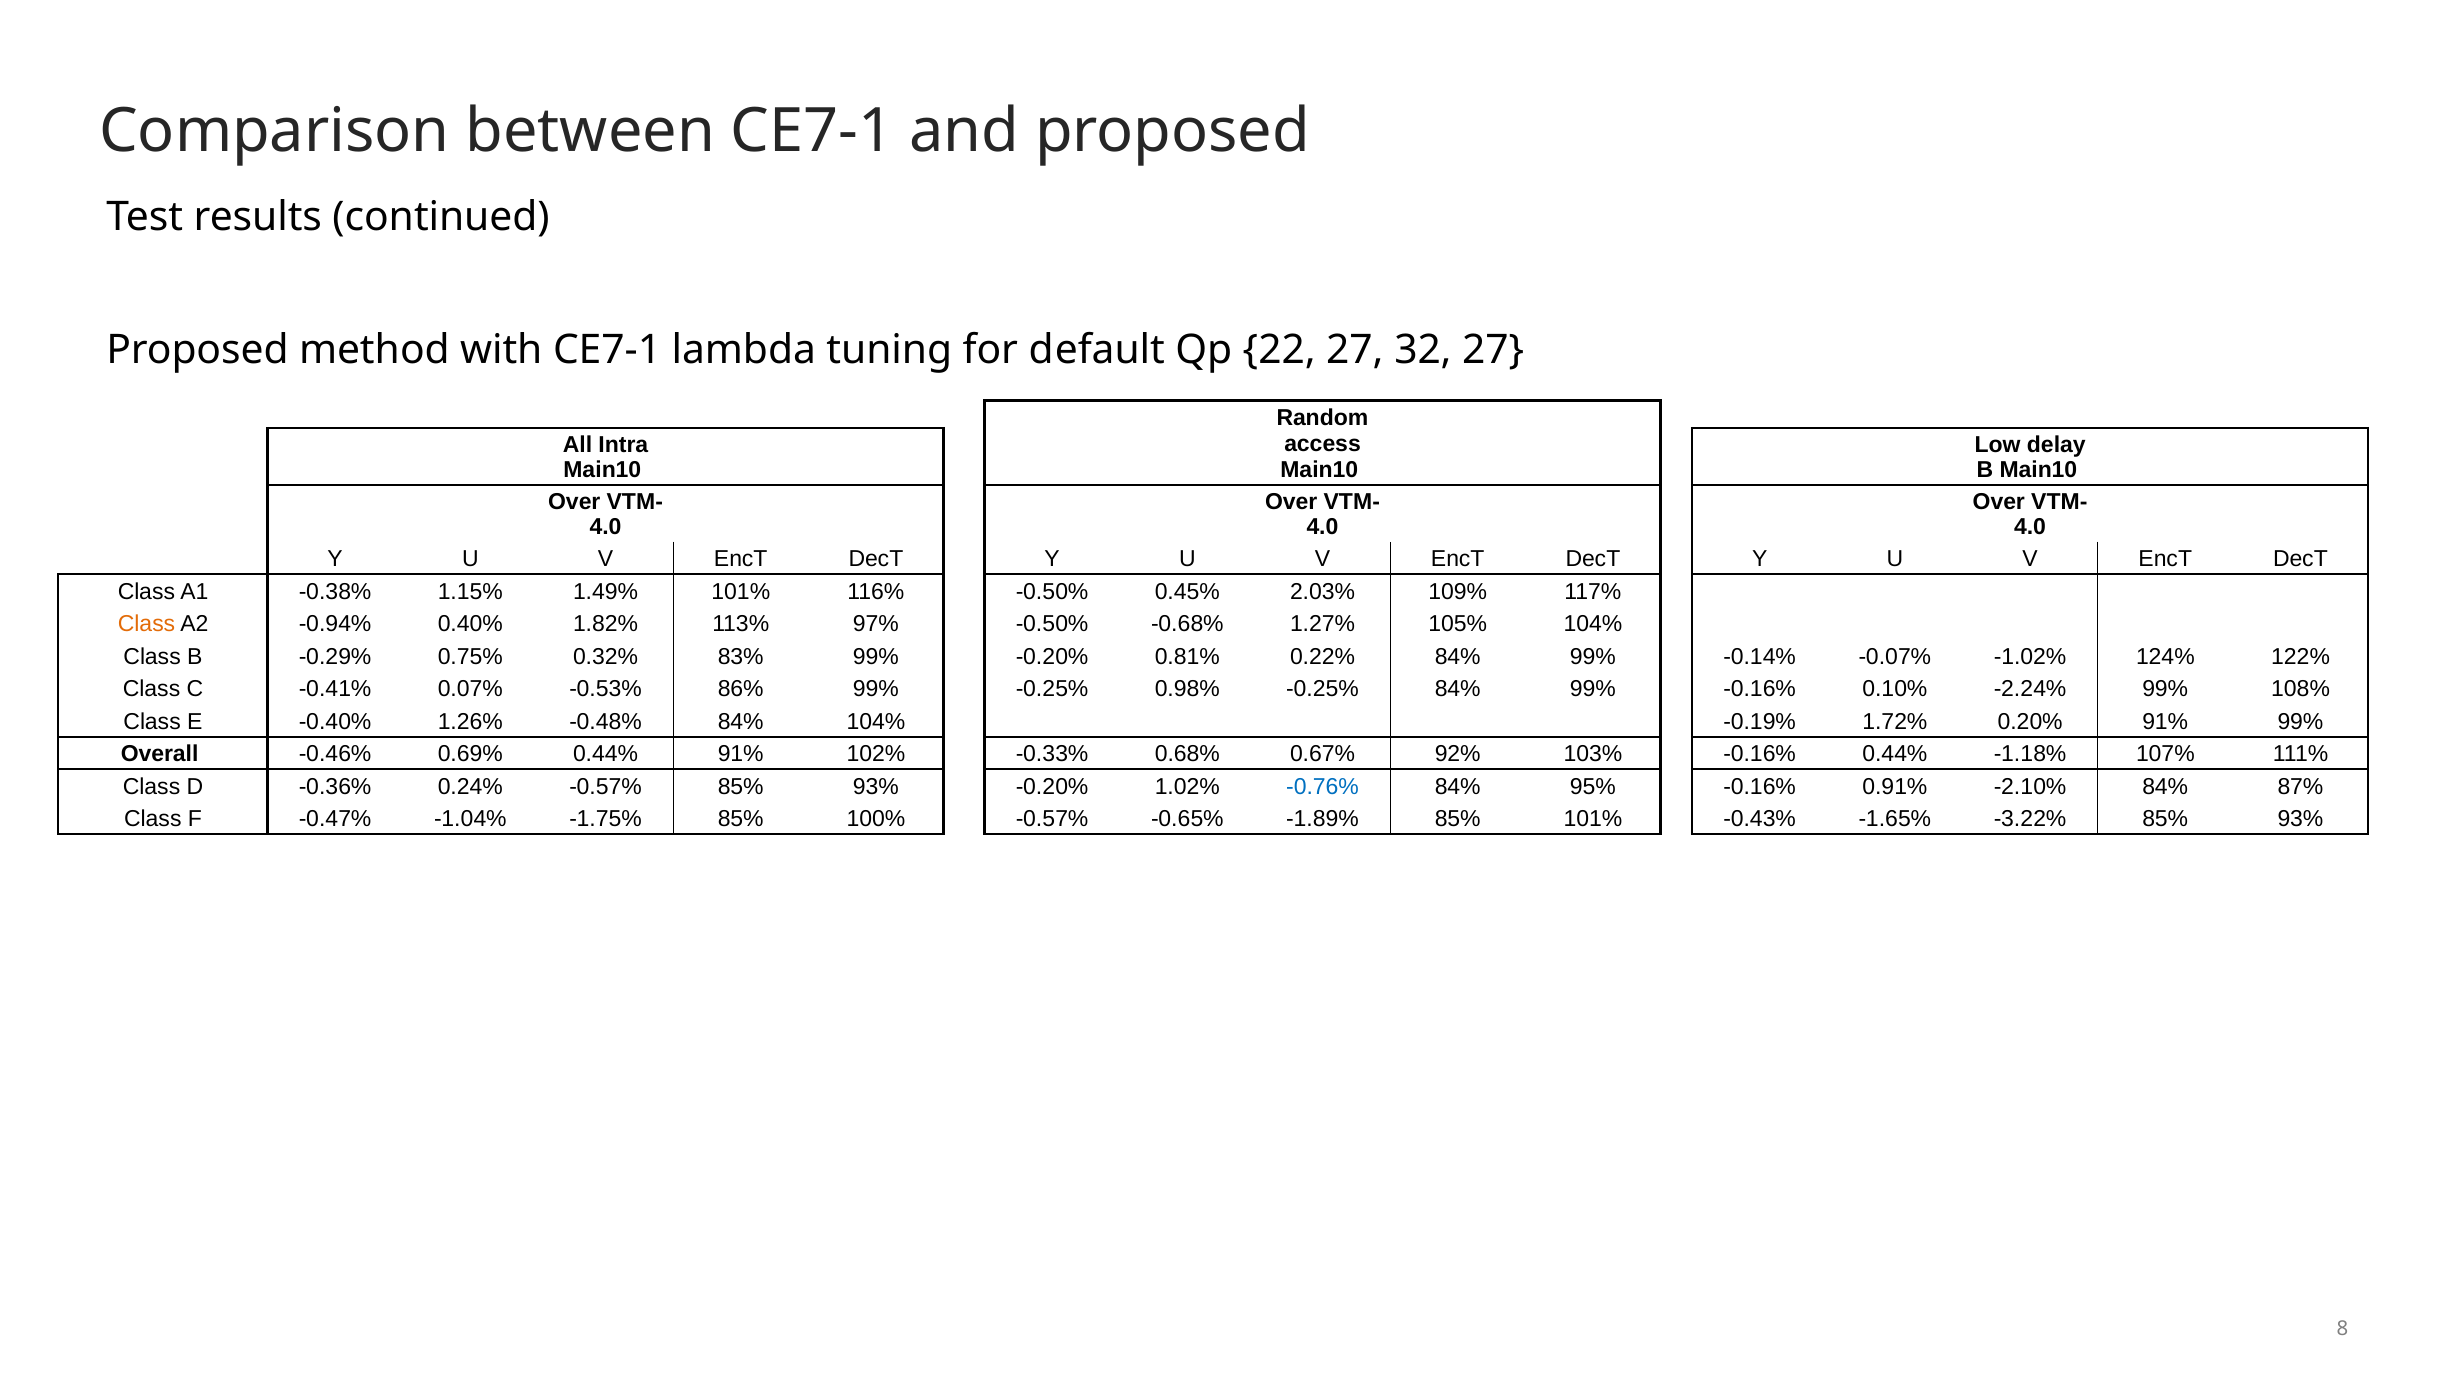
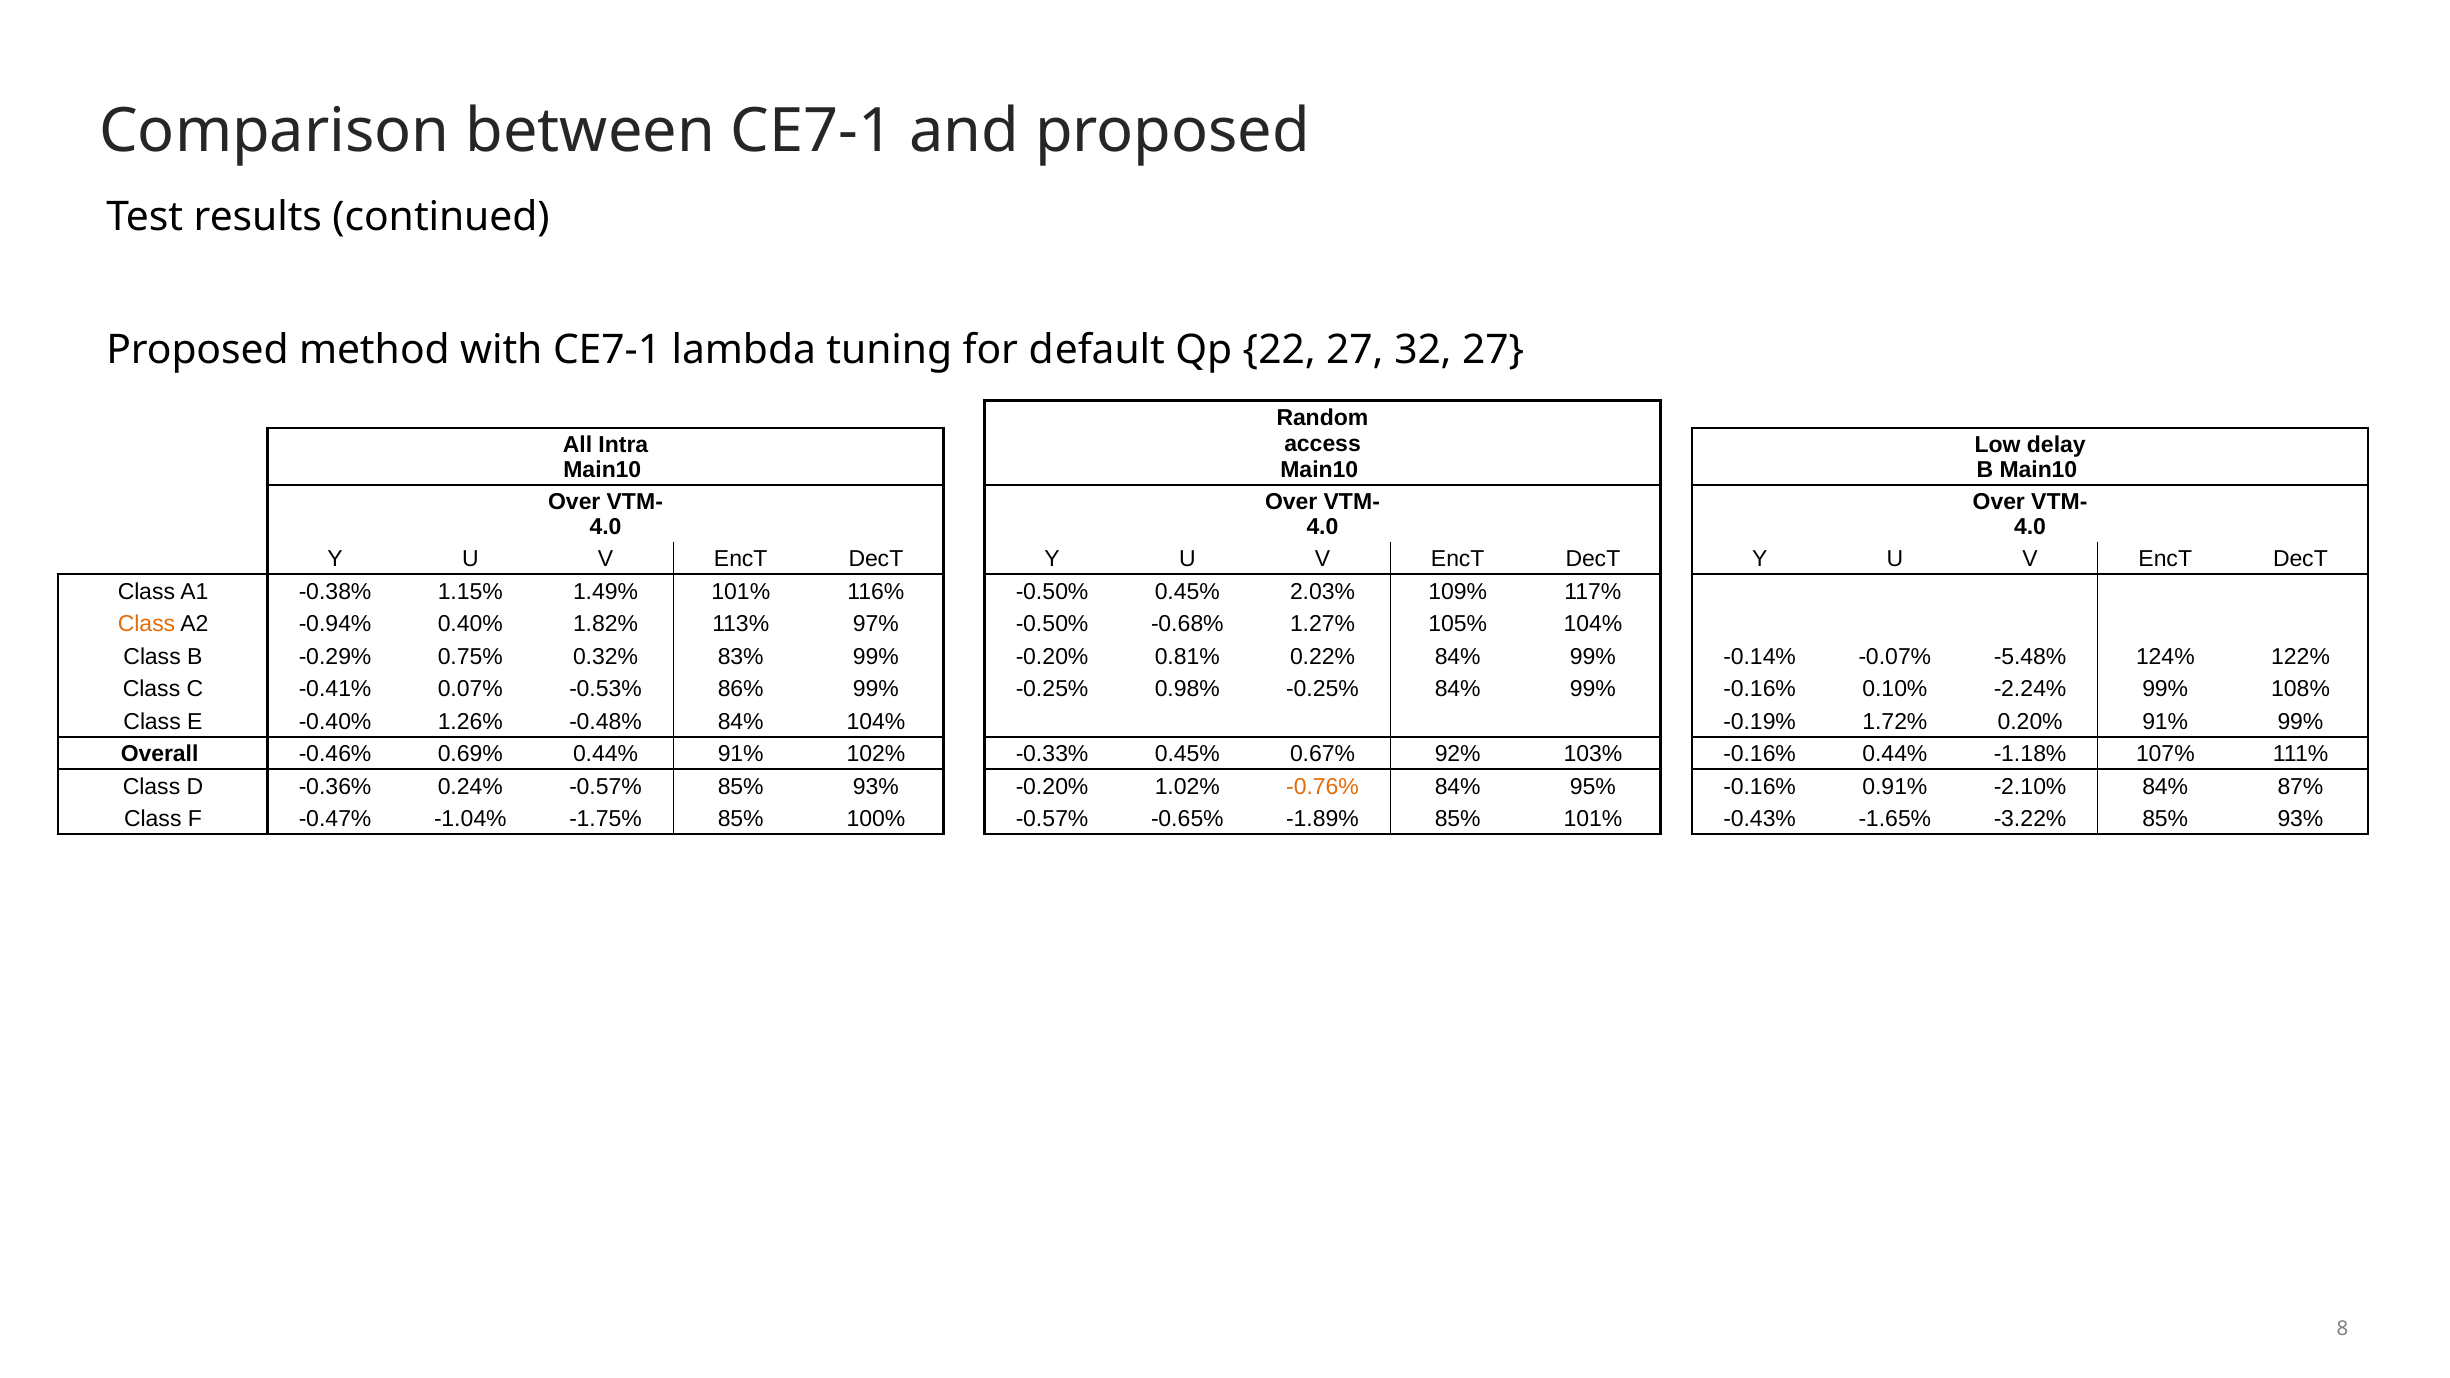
-1.02%: -1.02% -> -5.48%
-0.33% 0.68%: 0.68% -> 0.45%
-0.76% colour: blue -> orange
